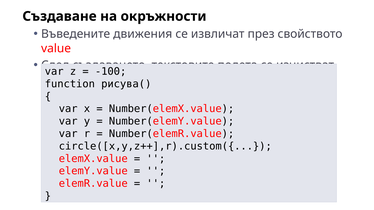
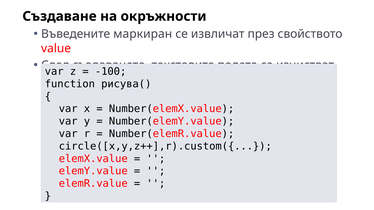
движения: движения -> маркиран
